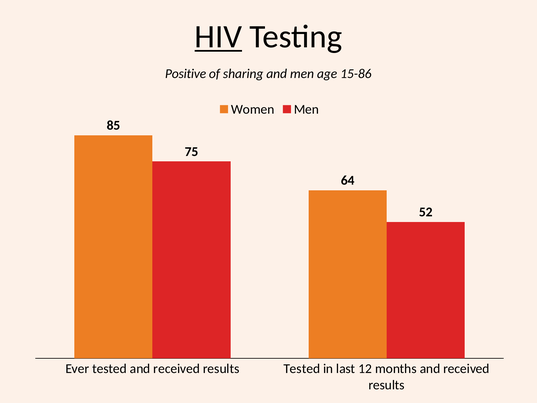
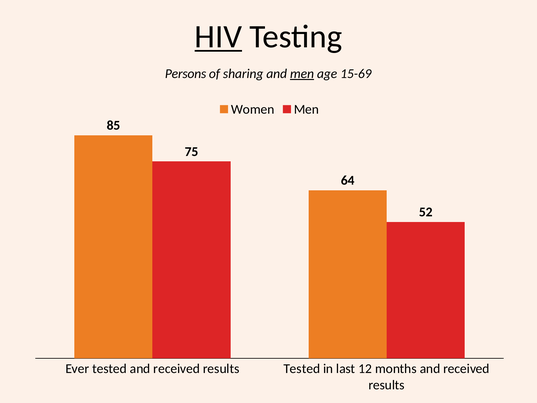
Positive: Positive -> Persons
men at (302, 74) underline: none -> present
15-86: 15-86 -> 15-69
